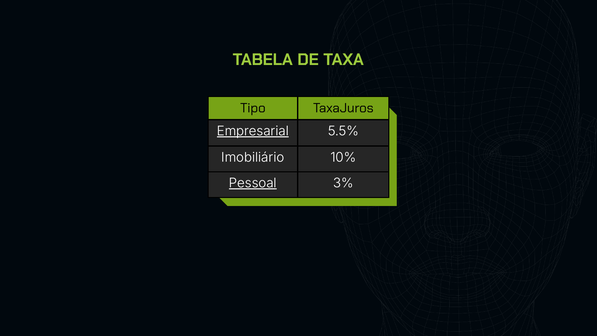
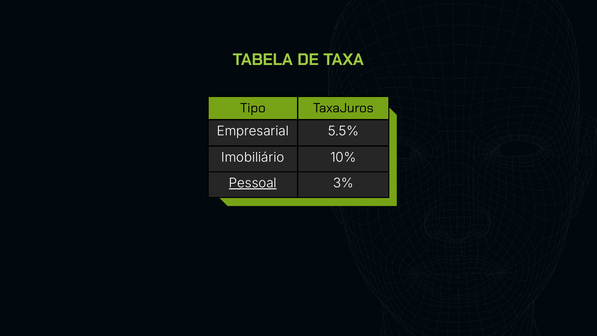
Empresarial underline: present -> none
